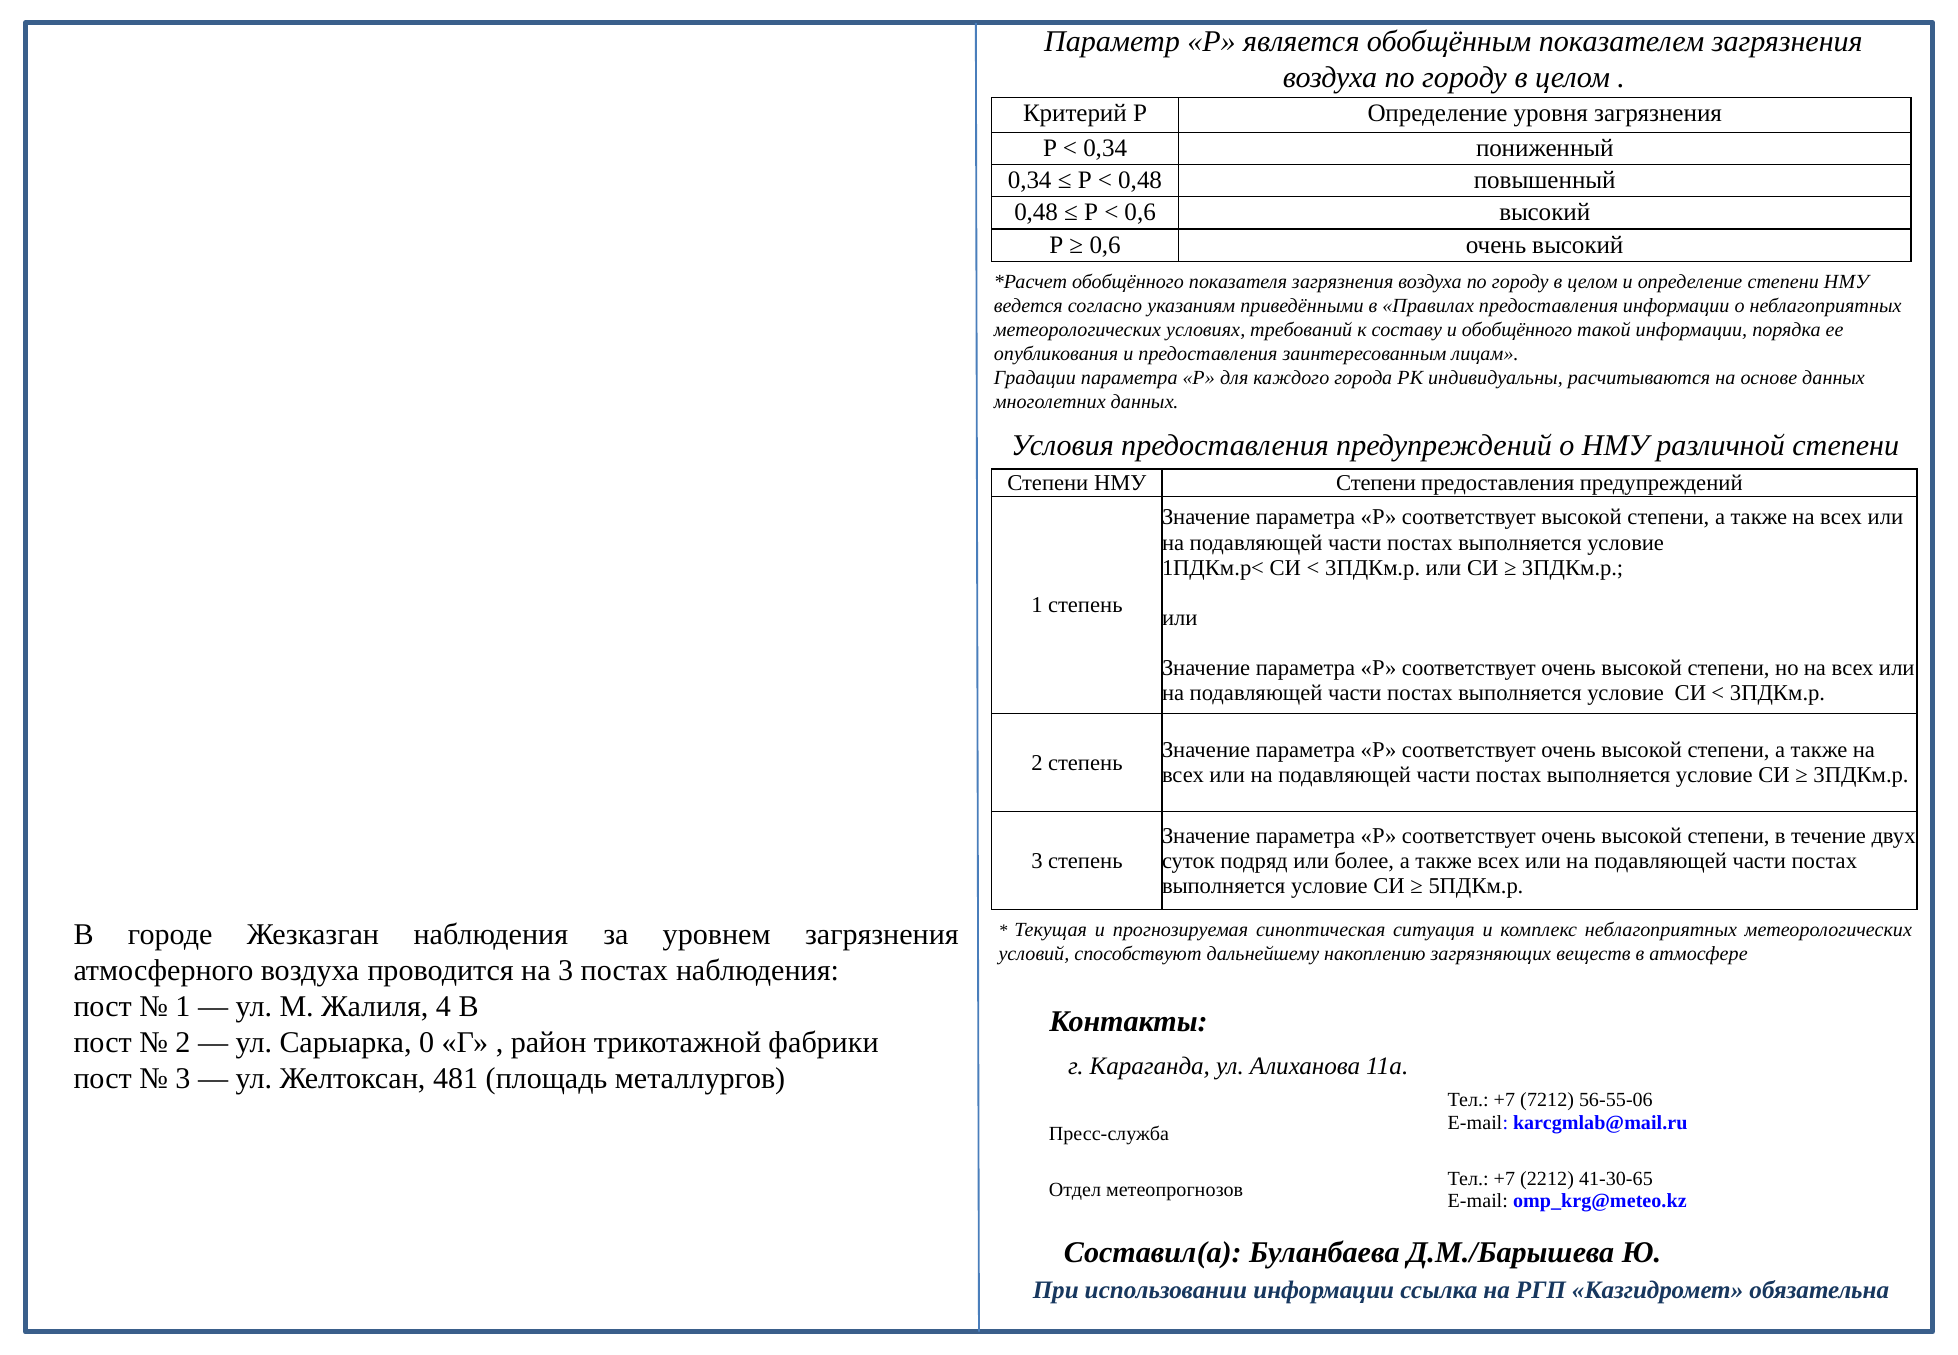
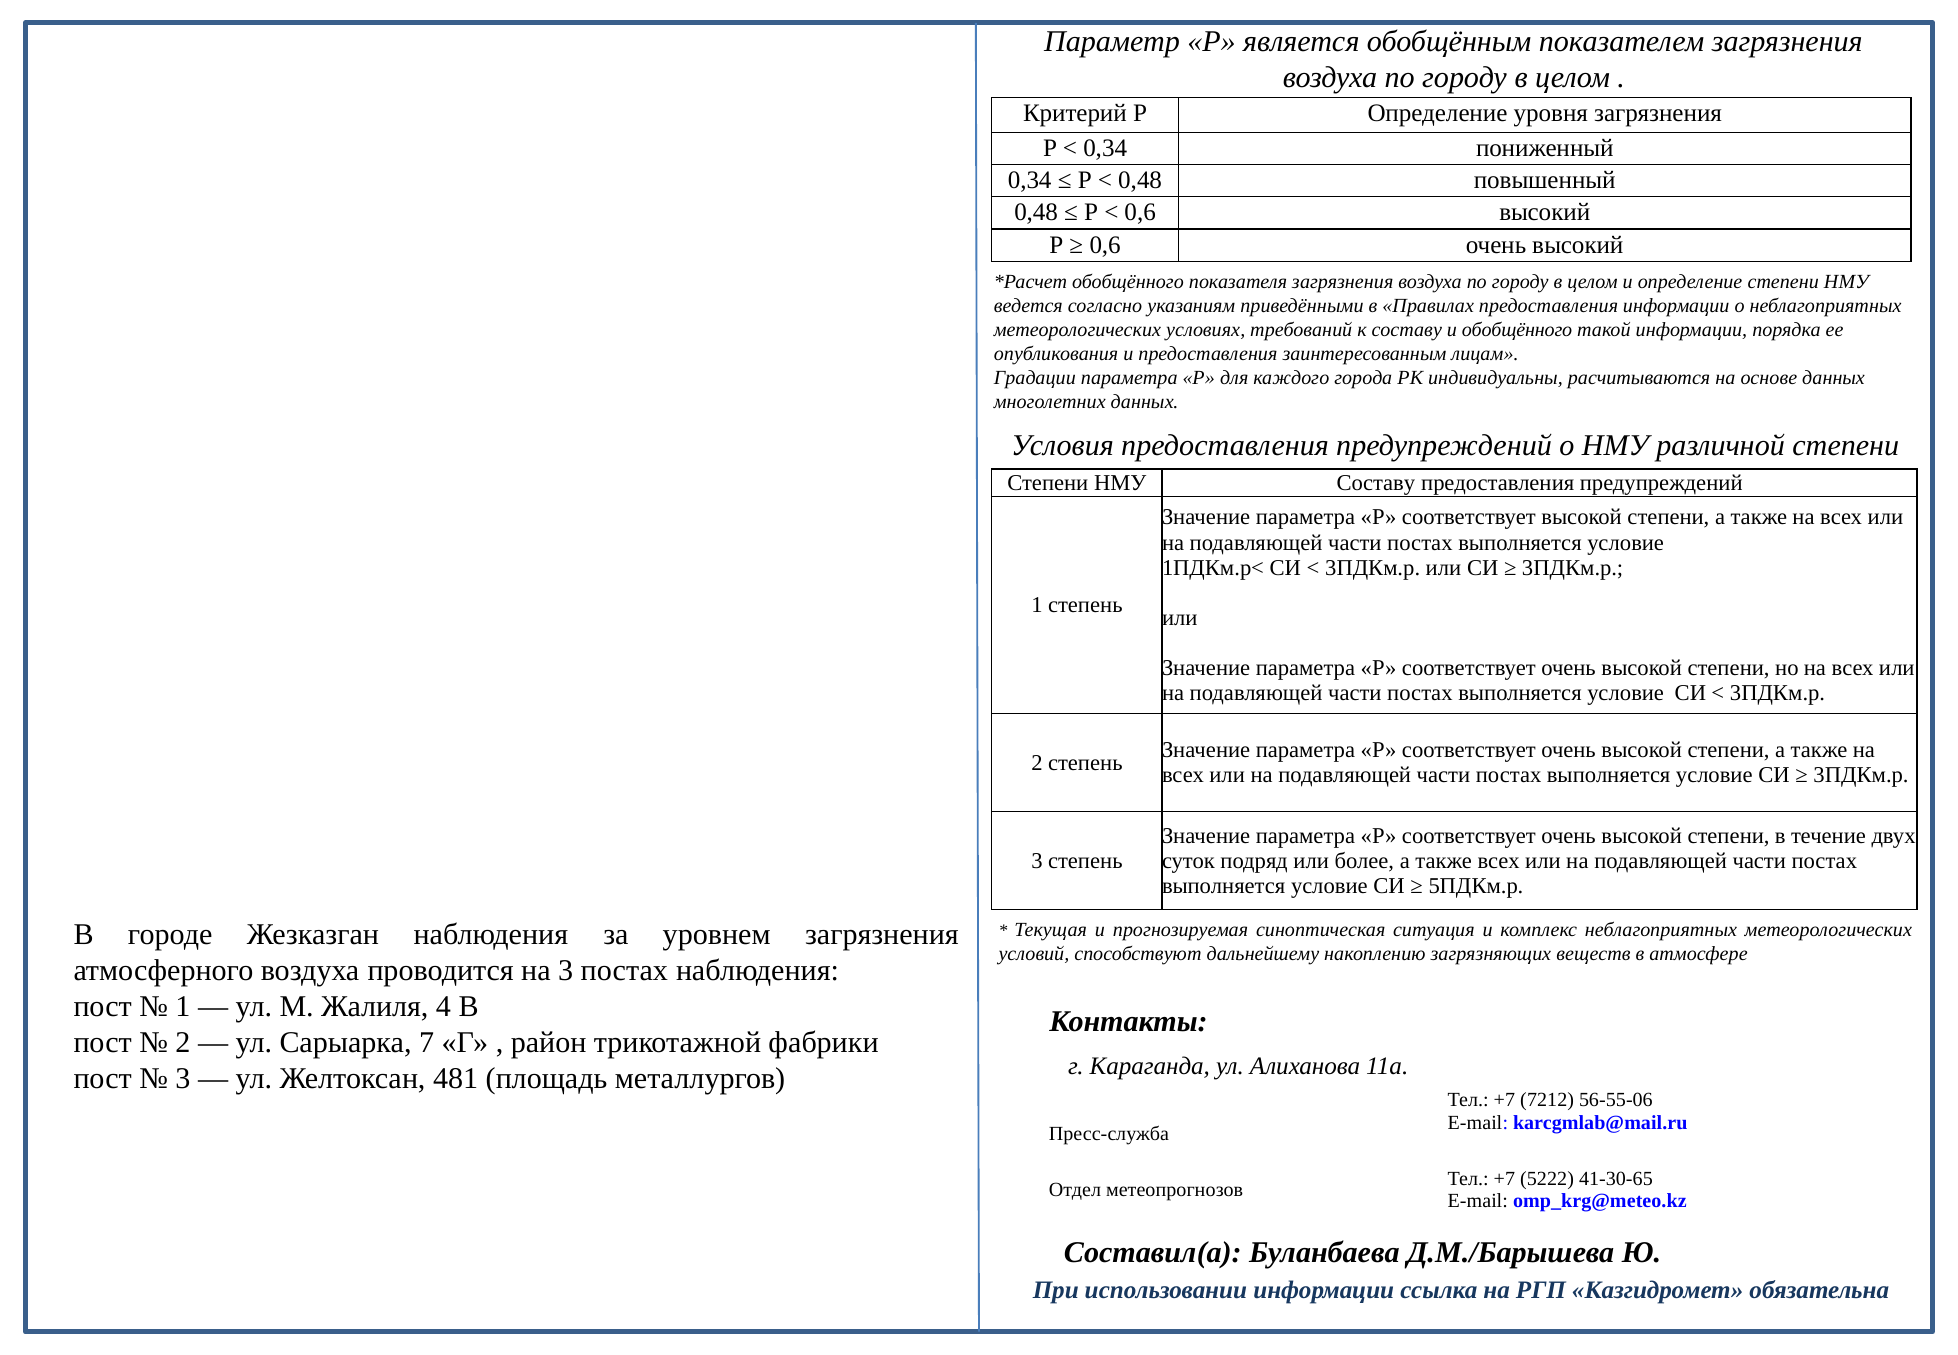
НМУ Степени: Степени -> Составу
0: 0 -> 7
2212: 2212 -> 5222
